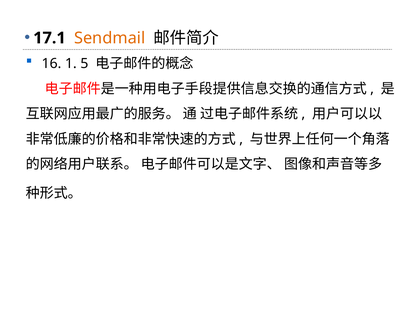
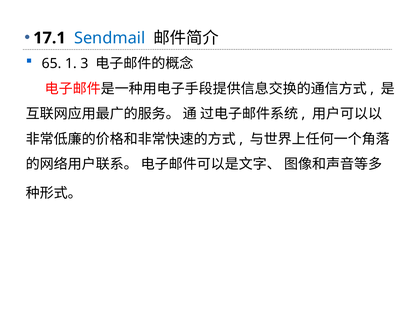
Sendmail colour: orange -> blue
16: 16 -> 65
5: 5 -> 3
